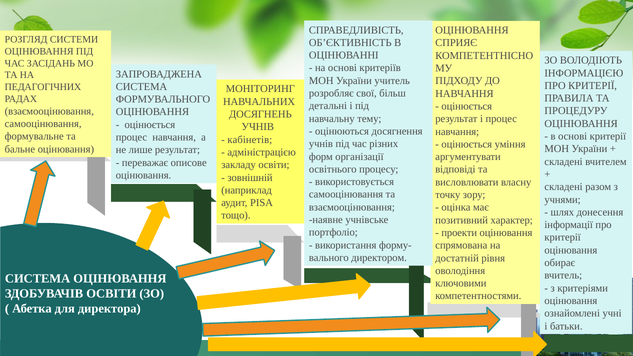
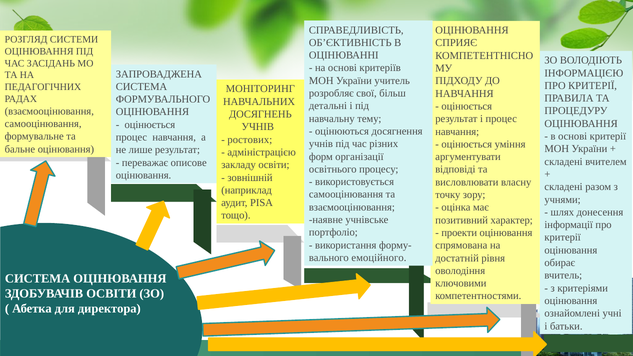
кабінетів: кабінетів -> ростових
директором: директором -> емоційного
